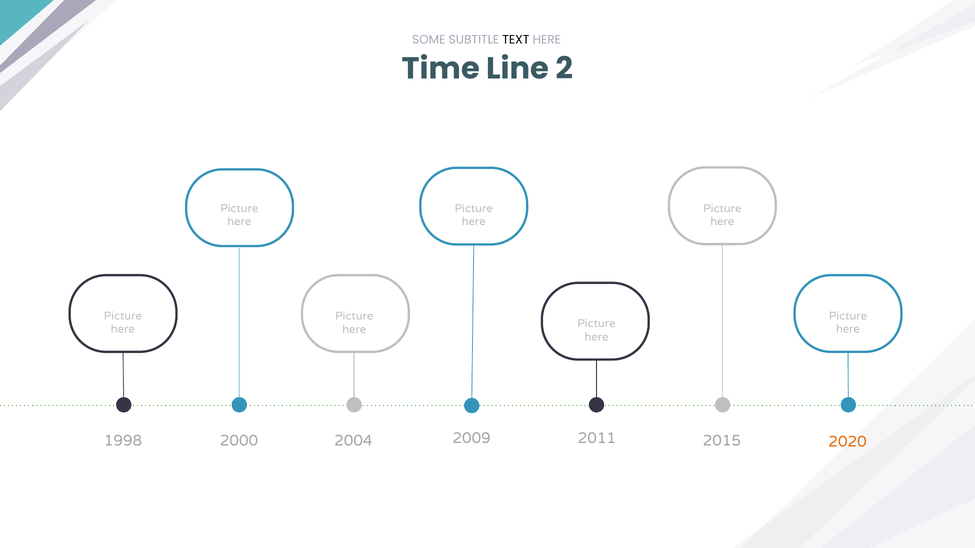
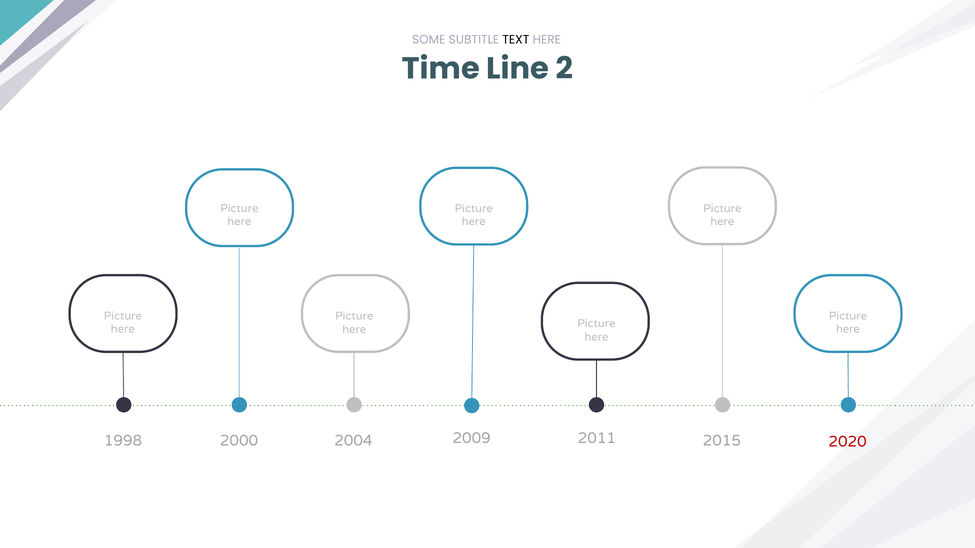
2020 colour: orange -> red
